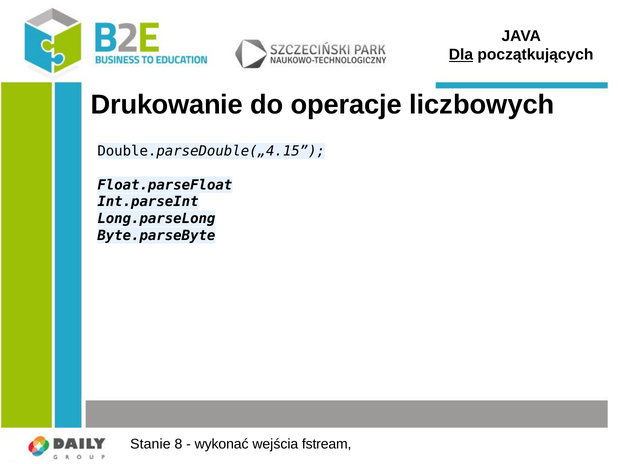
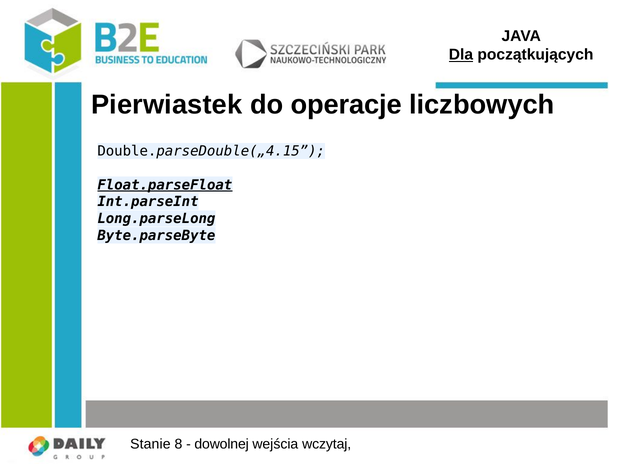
Drukowanie: Drukowanie -> Pierwiastek
Float.parseFloat underline: none -> present
wykonać: wykonać -> dowolnej
fstream: fstream -> wczytaj
